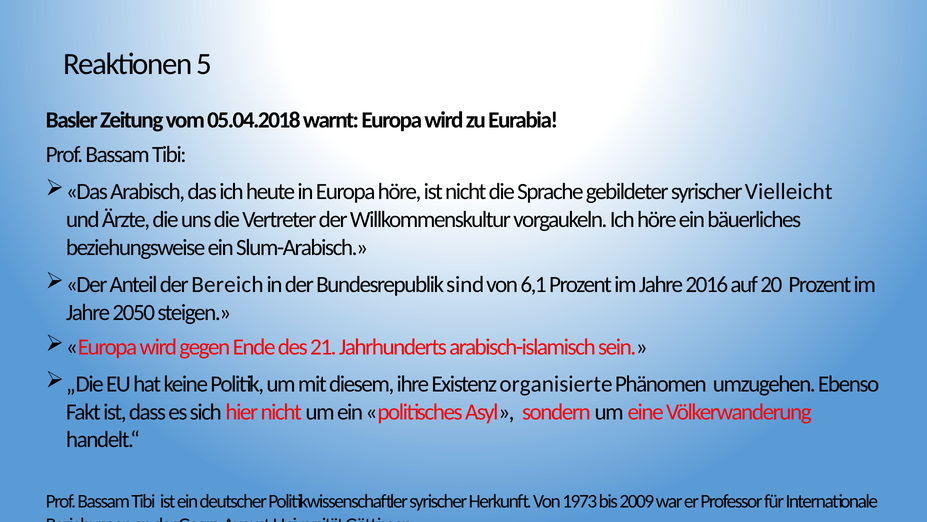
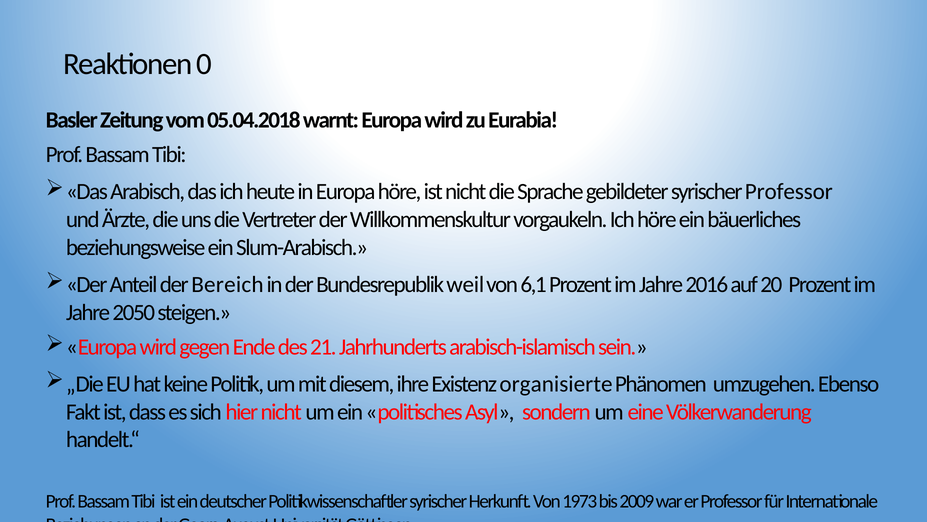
5: 5 -> 0
syrischer Vielleicht: Vielleicht -> Professor
sind: sind -> weil
